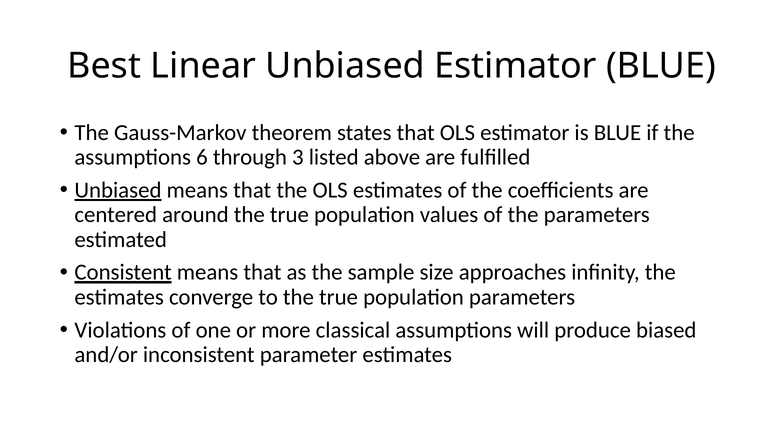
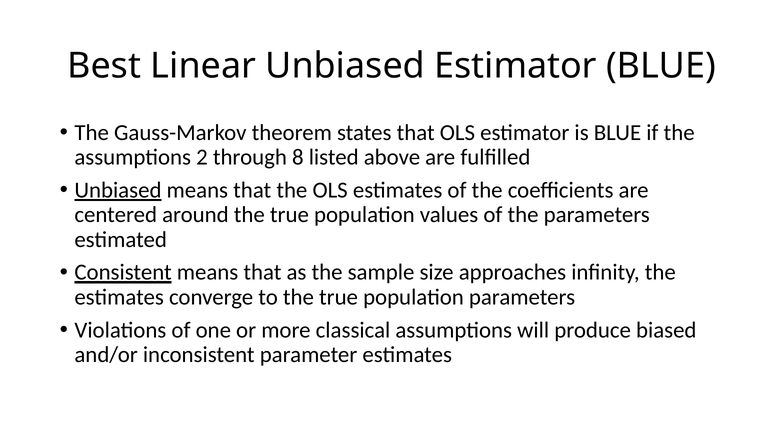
6: 6 -> 2
3: 3 -> 8
